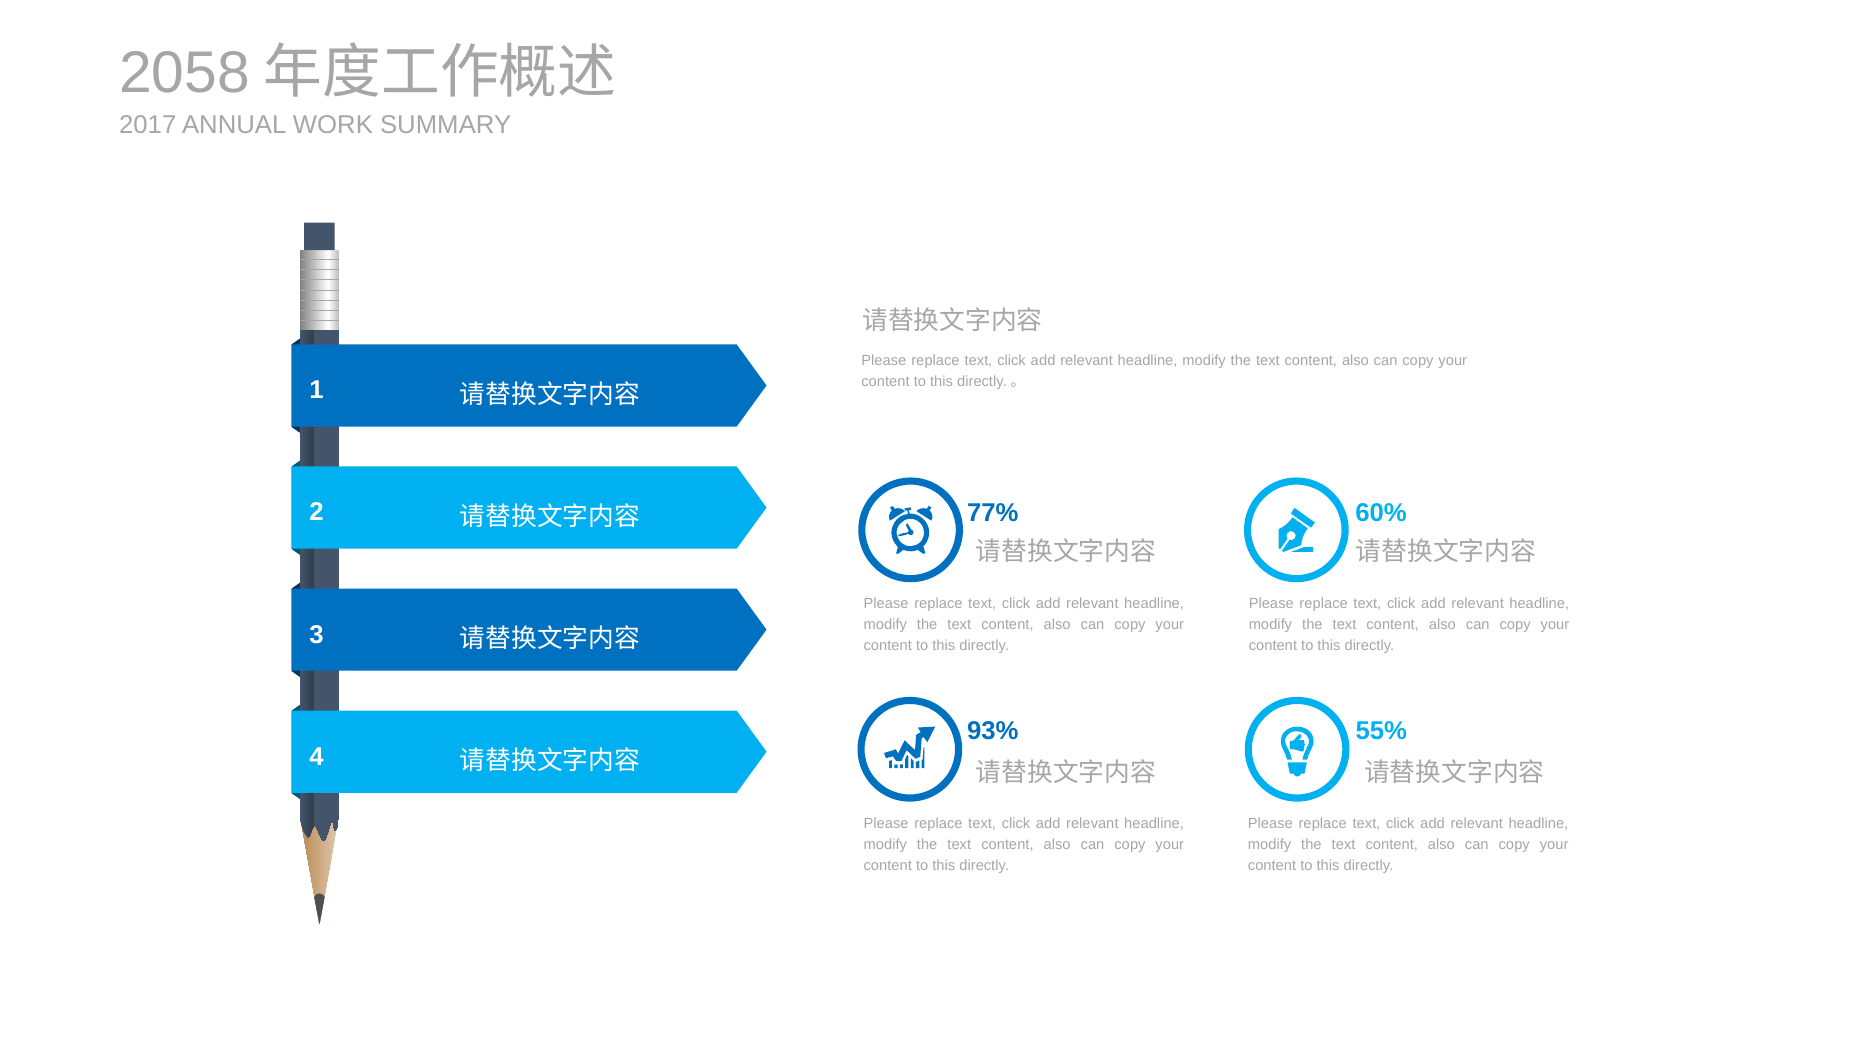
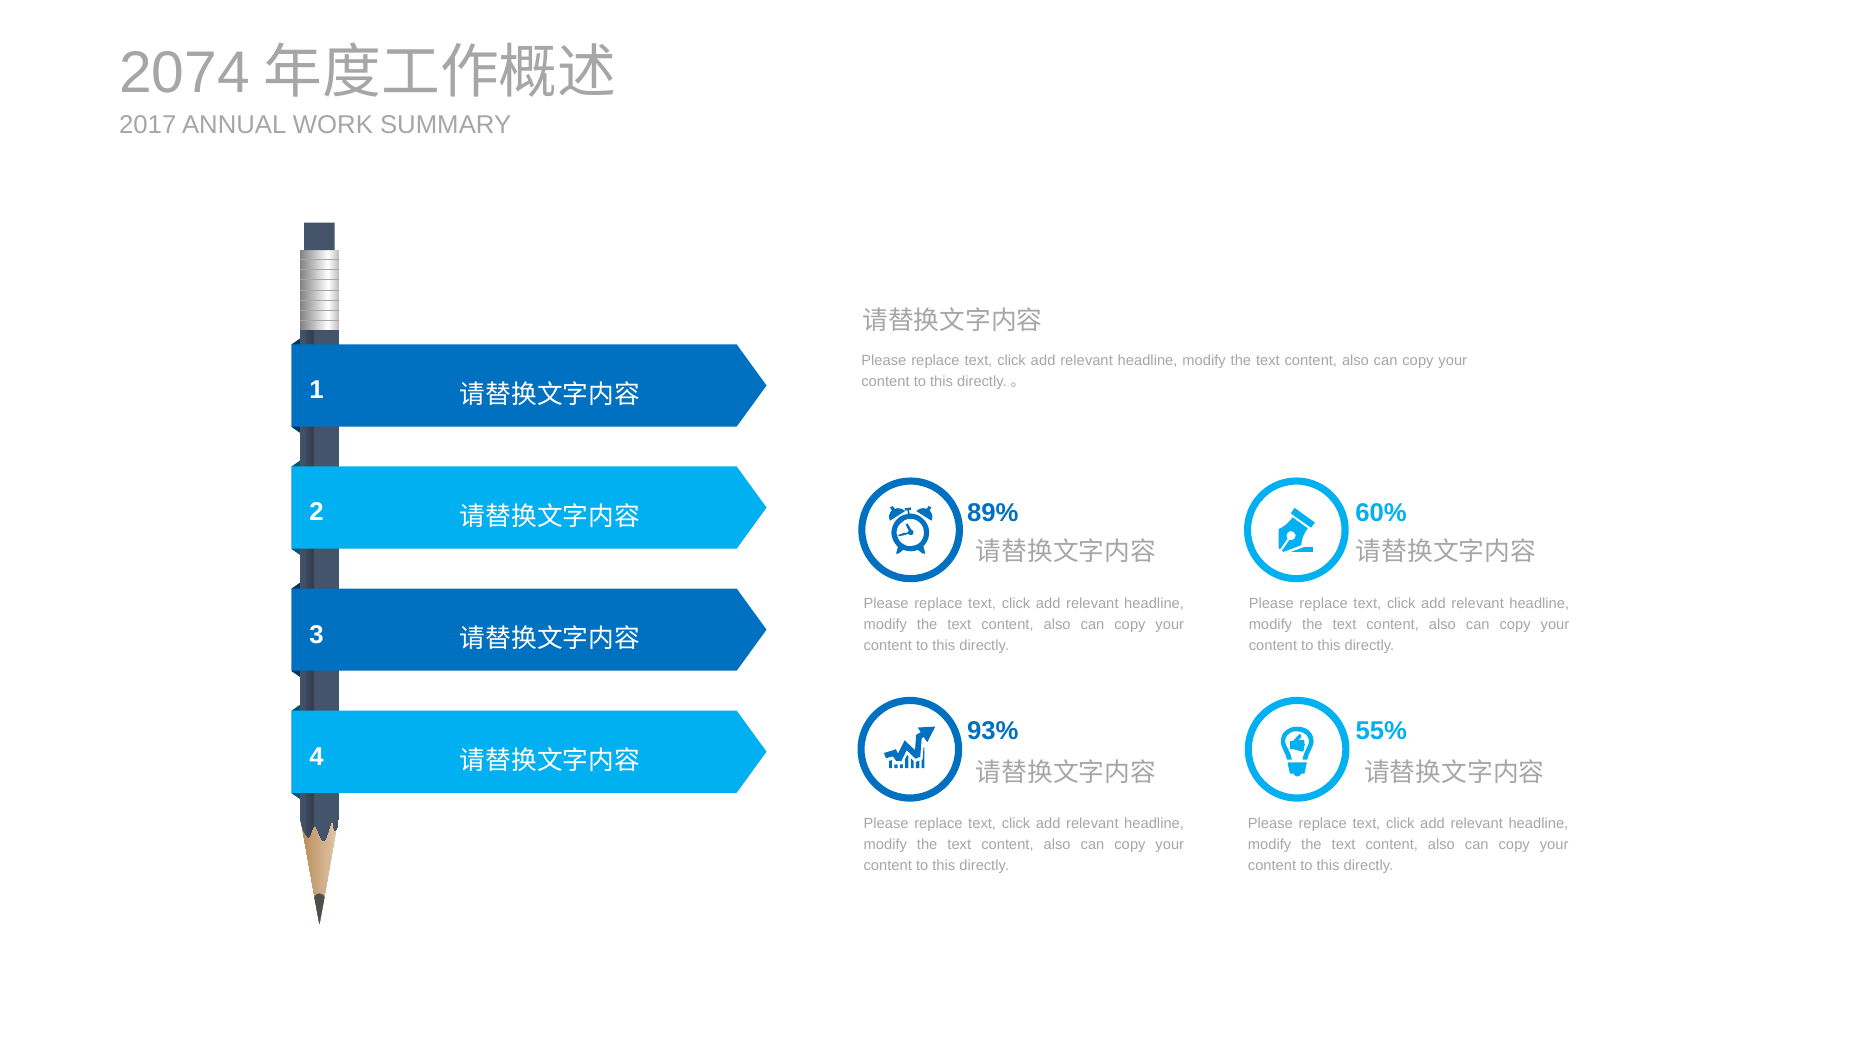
2058: 2058 -> 2074
77%: 77% -> 89%
